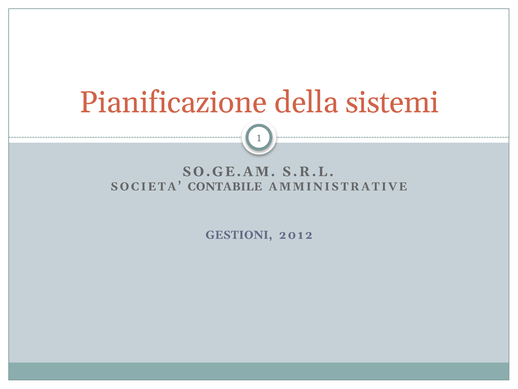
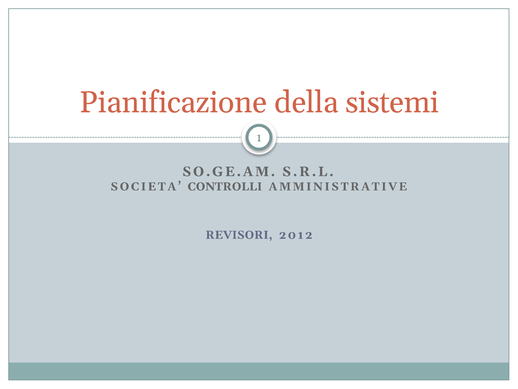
CONTABILE: CONTABILE -> CONTROLLI
GESTIONI: GESTIONI -> REVISORI
